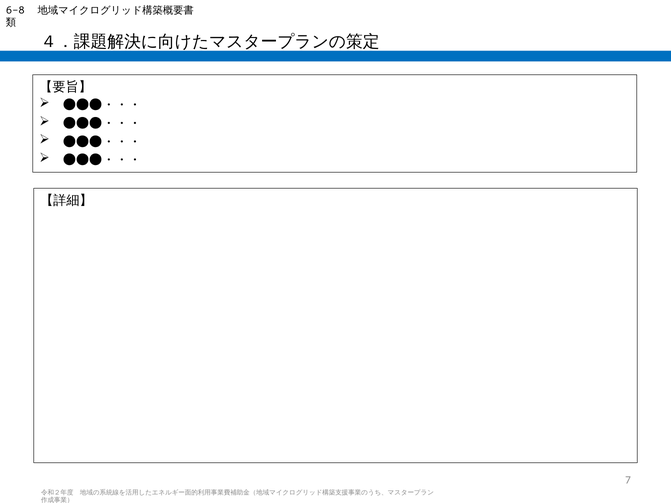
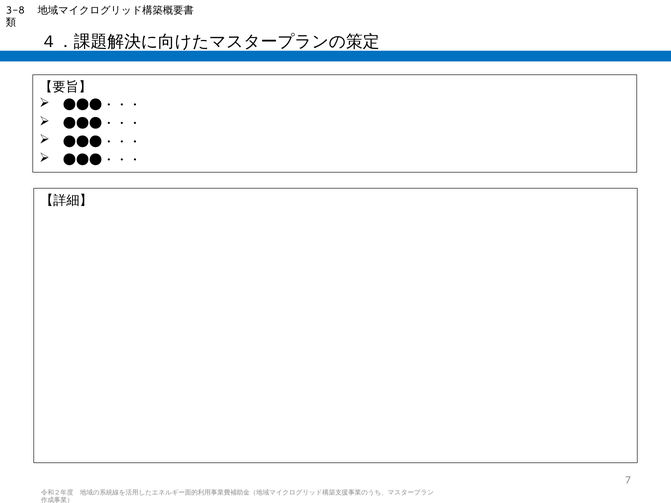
6-8: 6-8 -> 3-8
